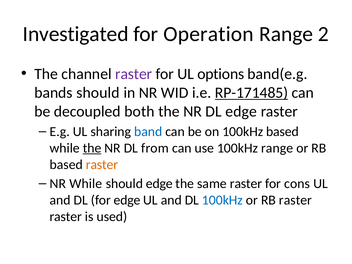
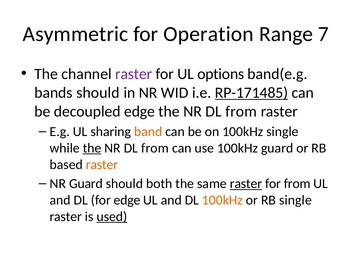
Investigated: Investigated -> Asymmetric
2: 2 -> 7
decoupled both: both -> edge
edge at (241, 111): edge -> from
band colour: blue -> orange
100kHz based: based -> single
100kHz range: range -> guard
NR While: While -> Guard
should edge: edge -> both
raster at (246, 184) underline: none -> present
for cons: cons -> from
100kHz at (222, 200) colour: blue -> orange
RB raster: raster -> single
used underline: none -> present
